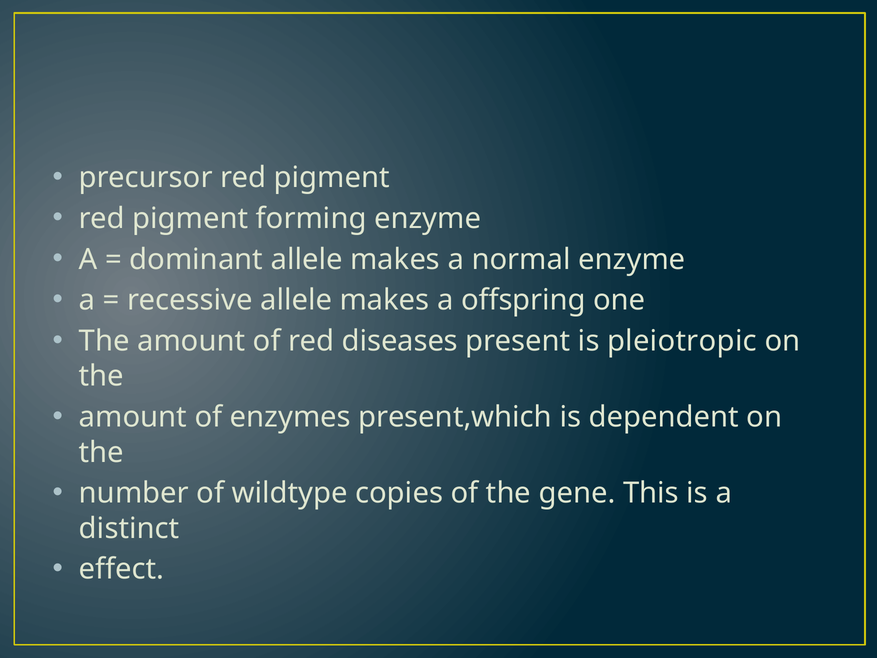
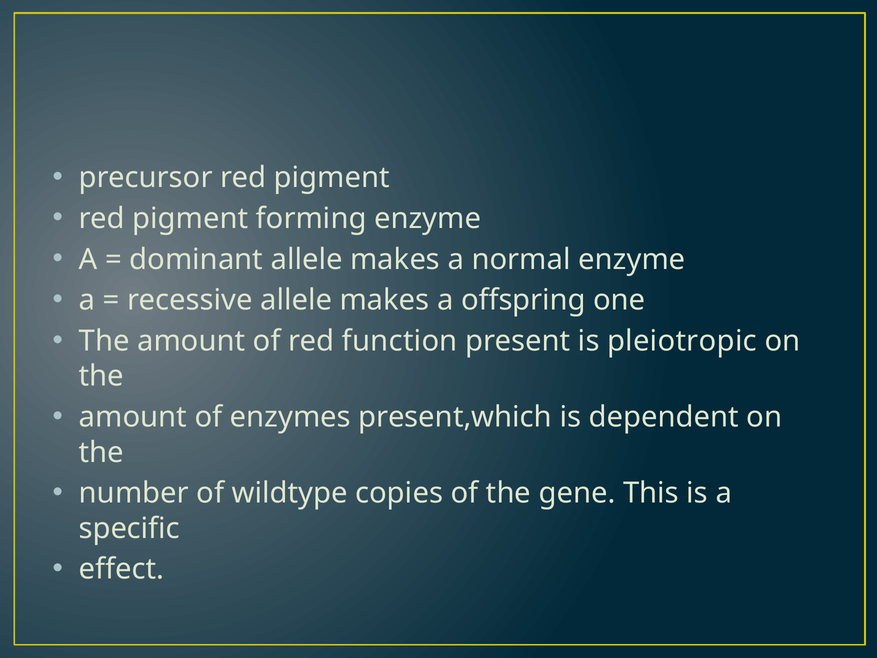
diseases: diseases -> function
distinct: distinct -> specific
